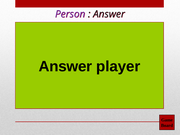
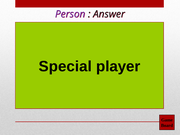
Answer at (65, 66): Answer -> Special
